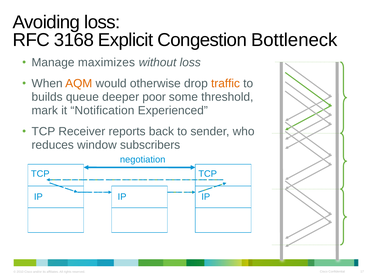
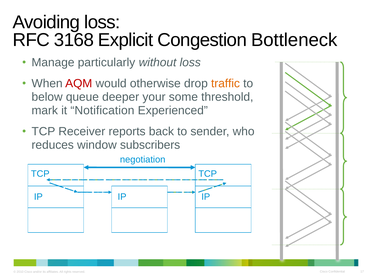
maximizes: maximizes -> particularly
AQM colour: orange -> red
builds: builds -> below
poor: poor -> your
